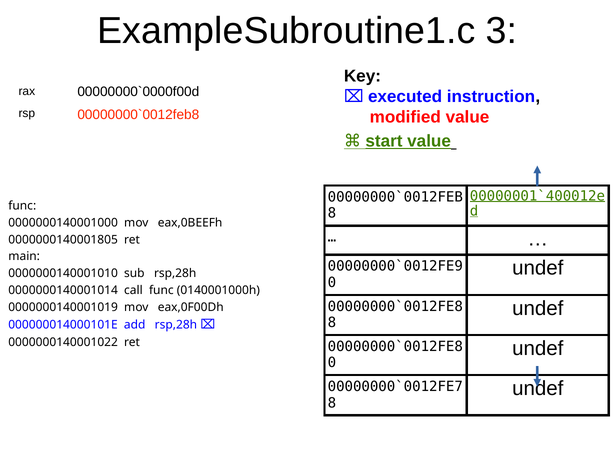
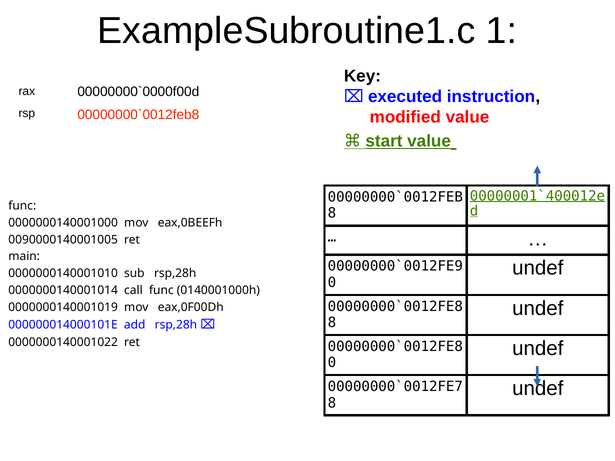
3: 3 -> 1
0000000140001805: 0000000140001805 -> 0090000140001005
